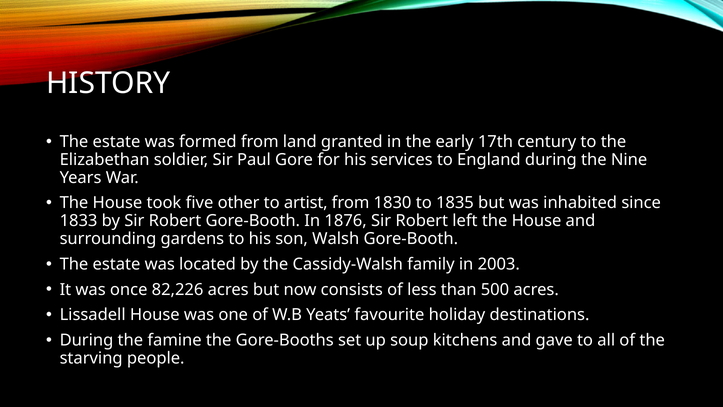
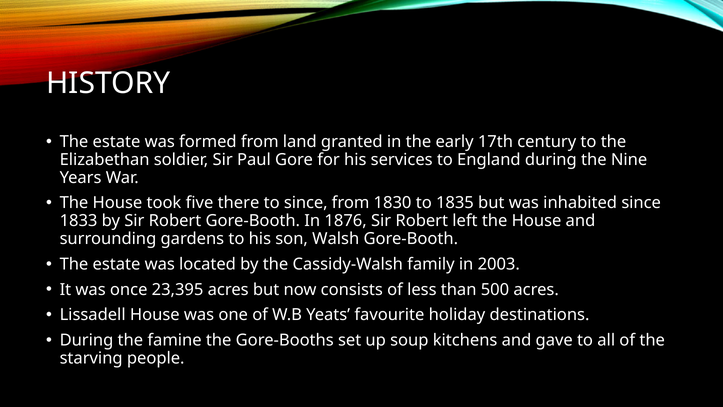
other: other -> there
to artist: artist -> since
82,226: 82,226 -> 23,395
